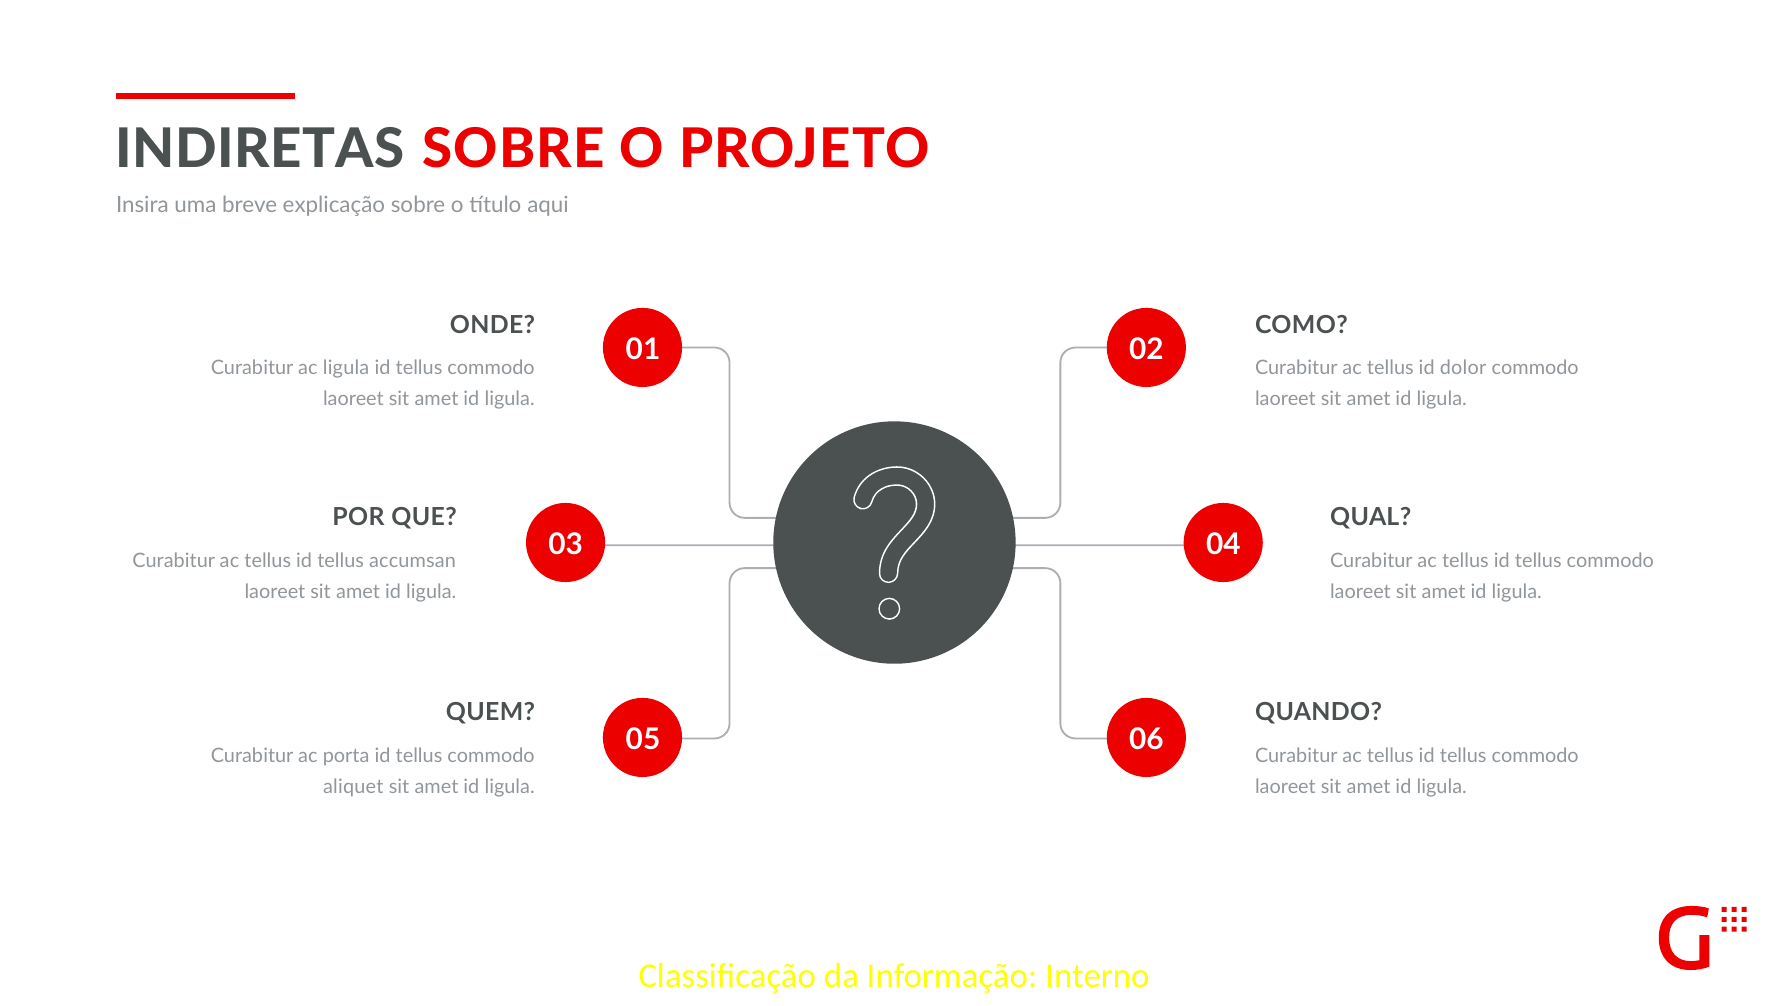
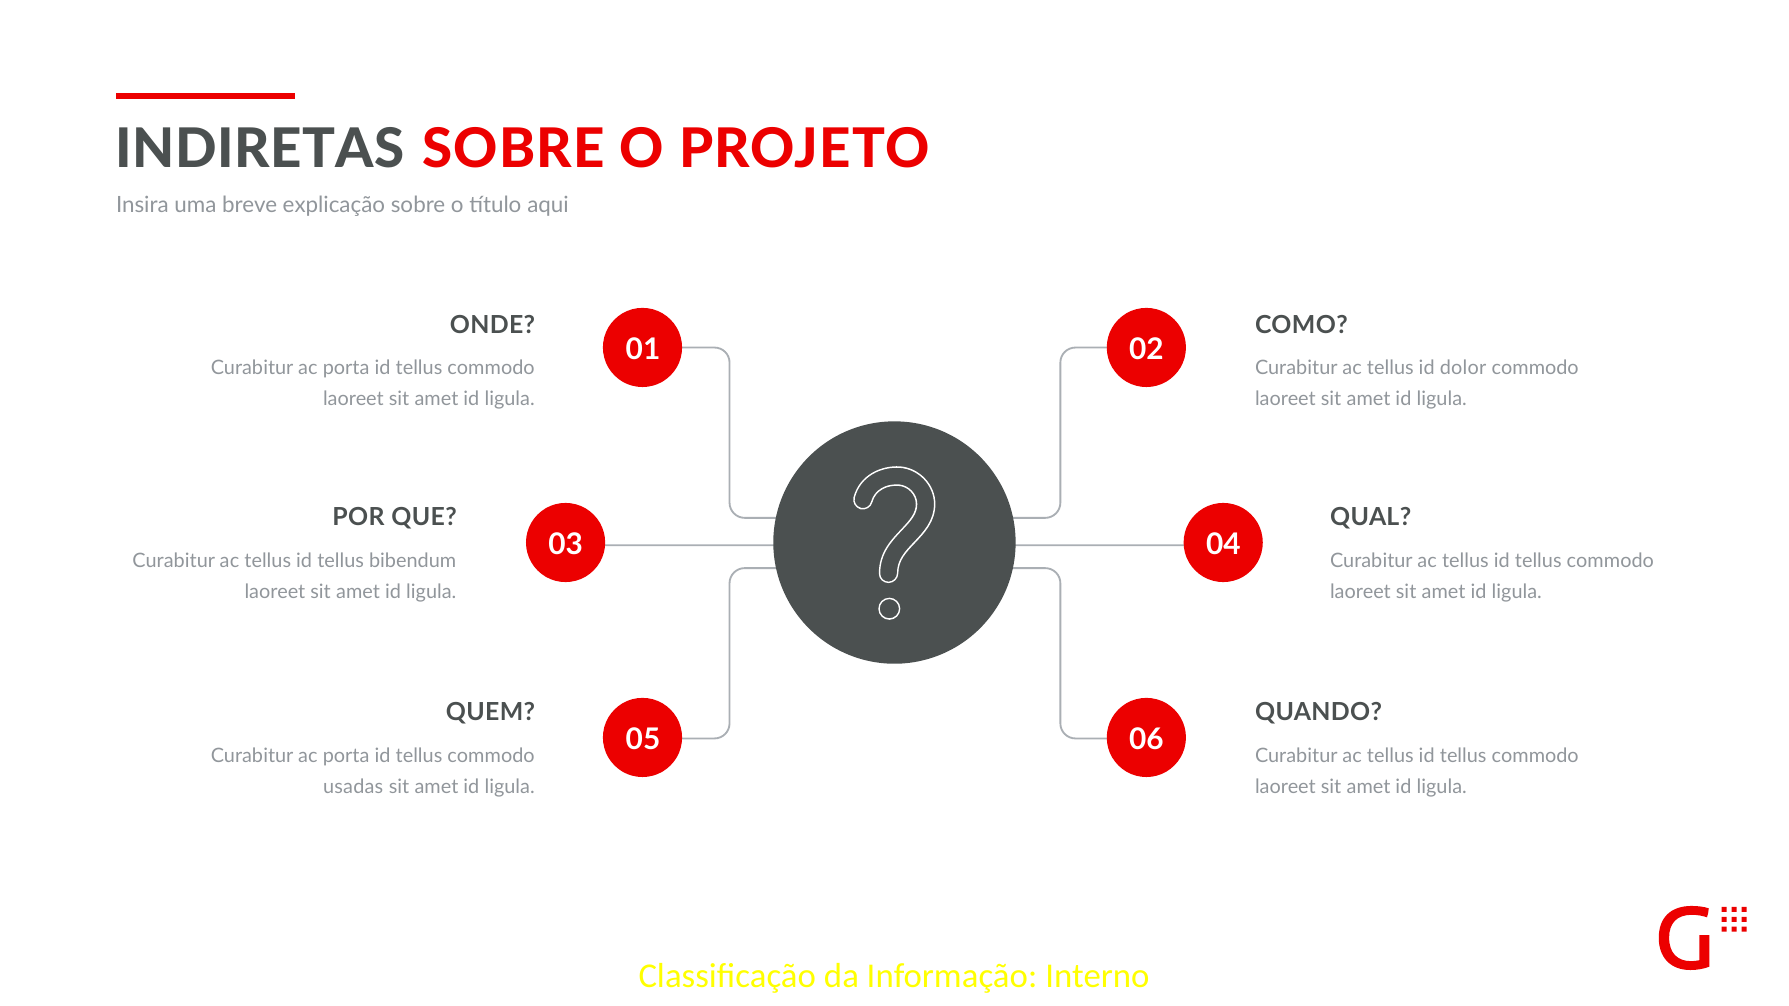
ligula at (346, 368): ligula -> porta
accumsan: accumsan -> bibendum
aliquet: aliquet -> usadas
